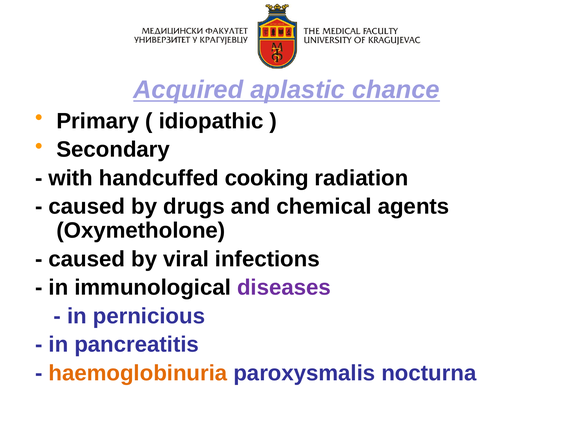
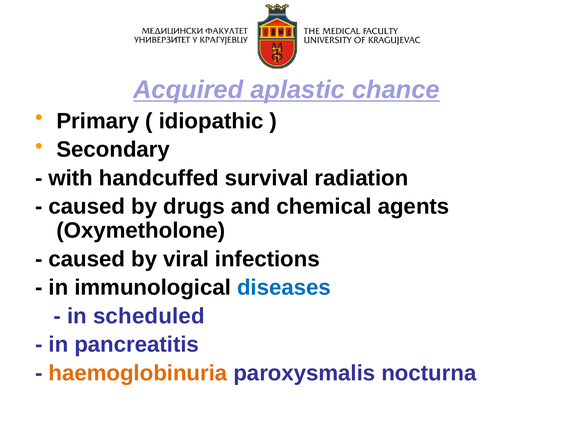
cooking: cooking -> survival
diseases colour: purple -> blue
pernicious: pernicious -> scheduled
